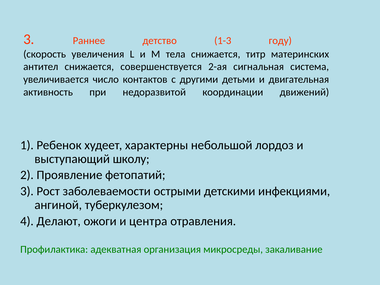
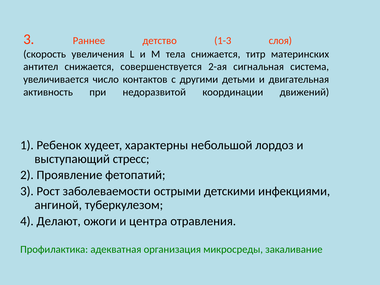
году: году -> слоя
школу: школу -> стресс
